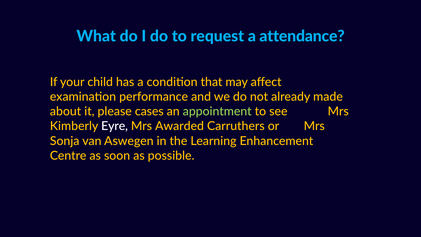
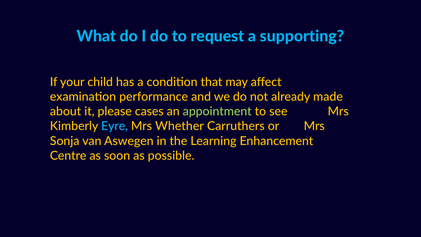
attendance: attendance -> supporting
Eyre colour: white -> light blue
Awarded: Awarded -> Whether
